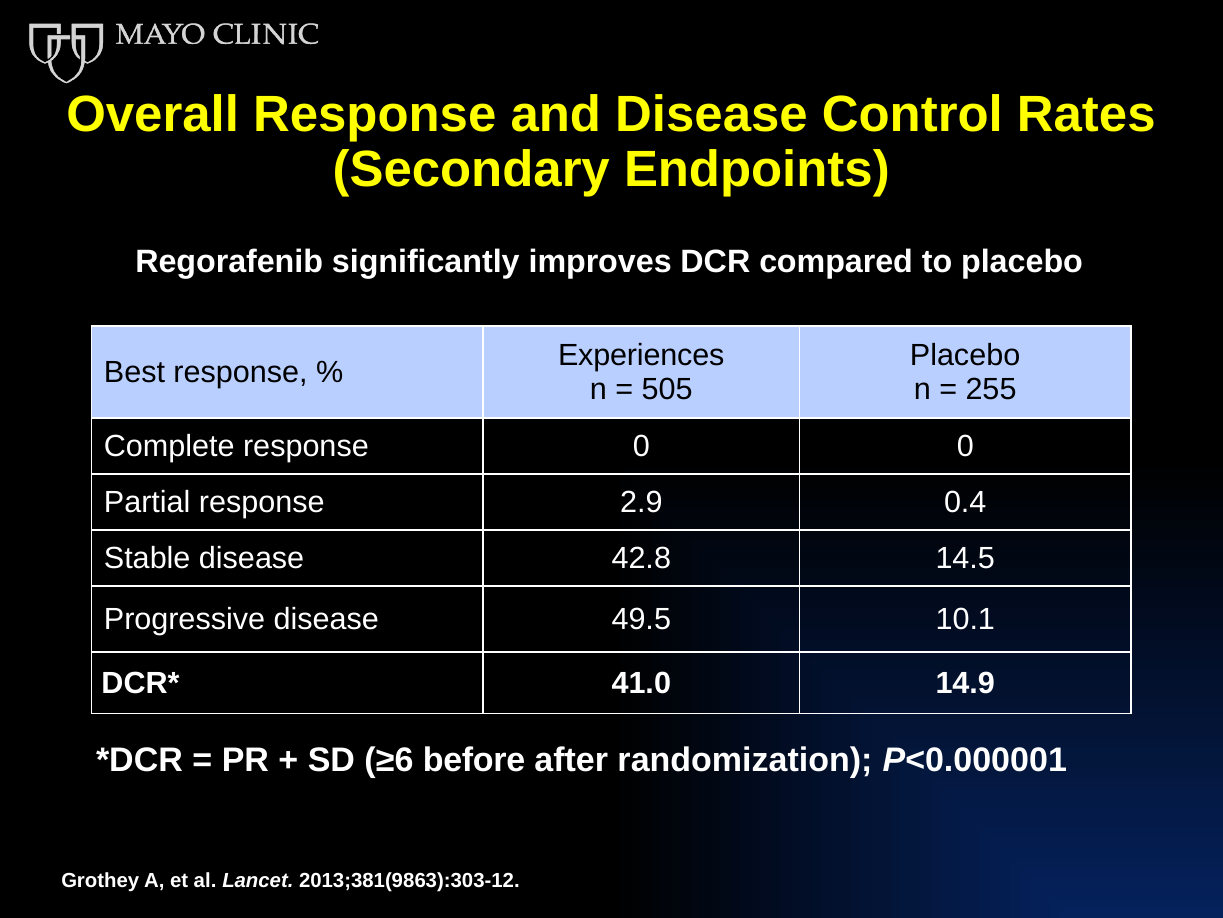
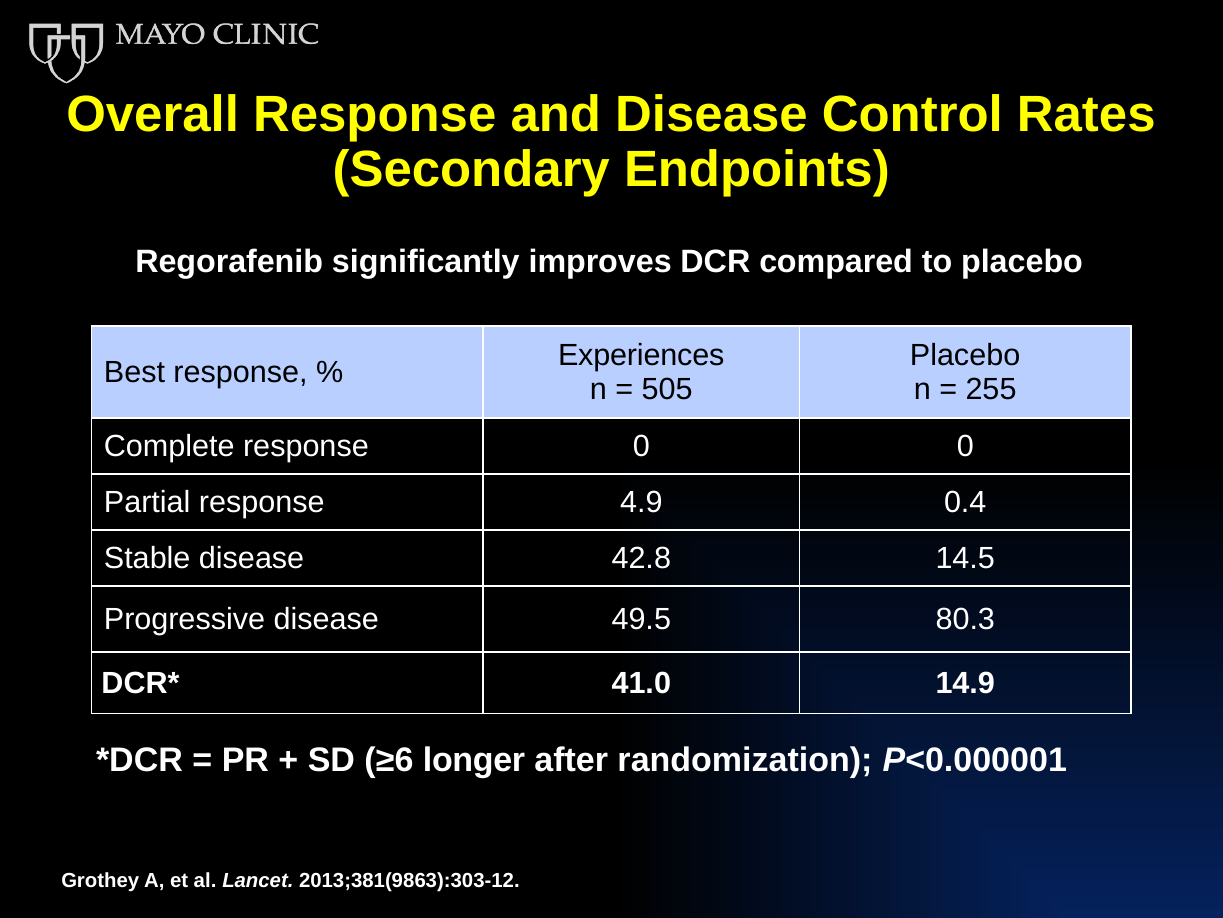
2.9: 2.9 -> 4.9
10.1: 10.1 -> 80.3
before: before -> longer
